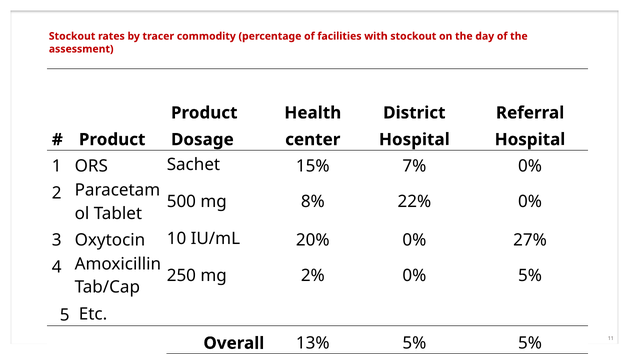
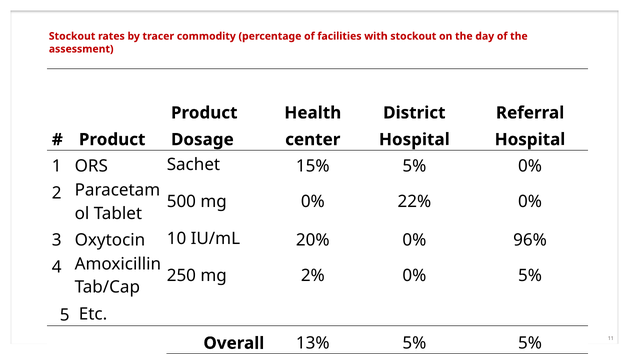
15% 7%: 7% -> 5%
mg 8%: 8% -> 0%
27%: 27% -> 96%
